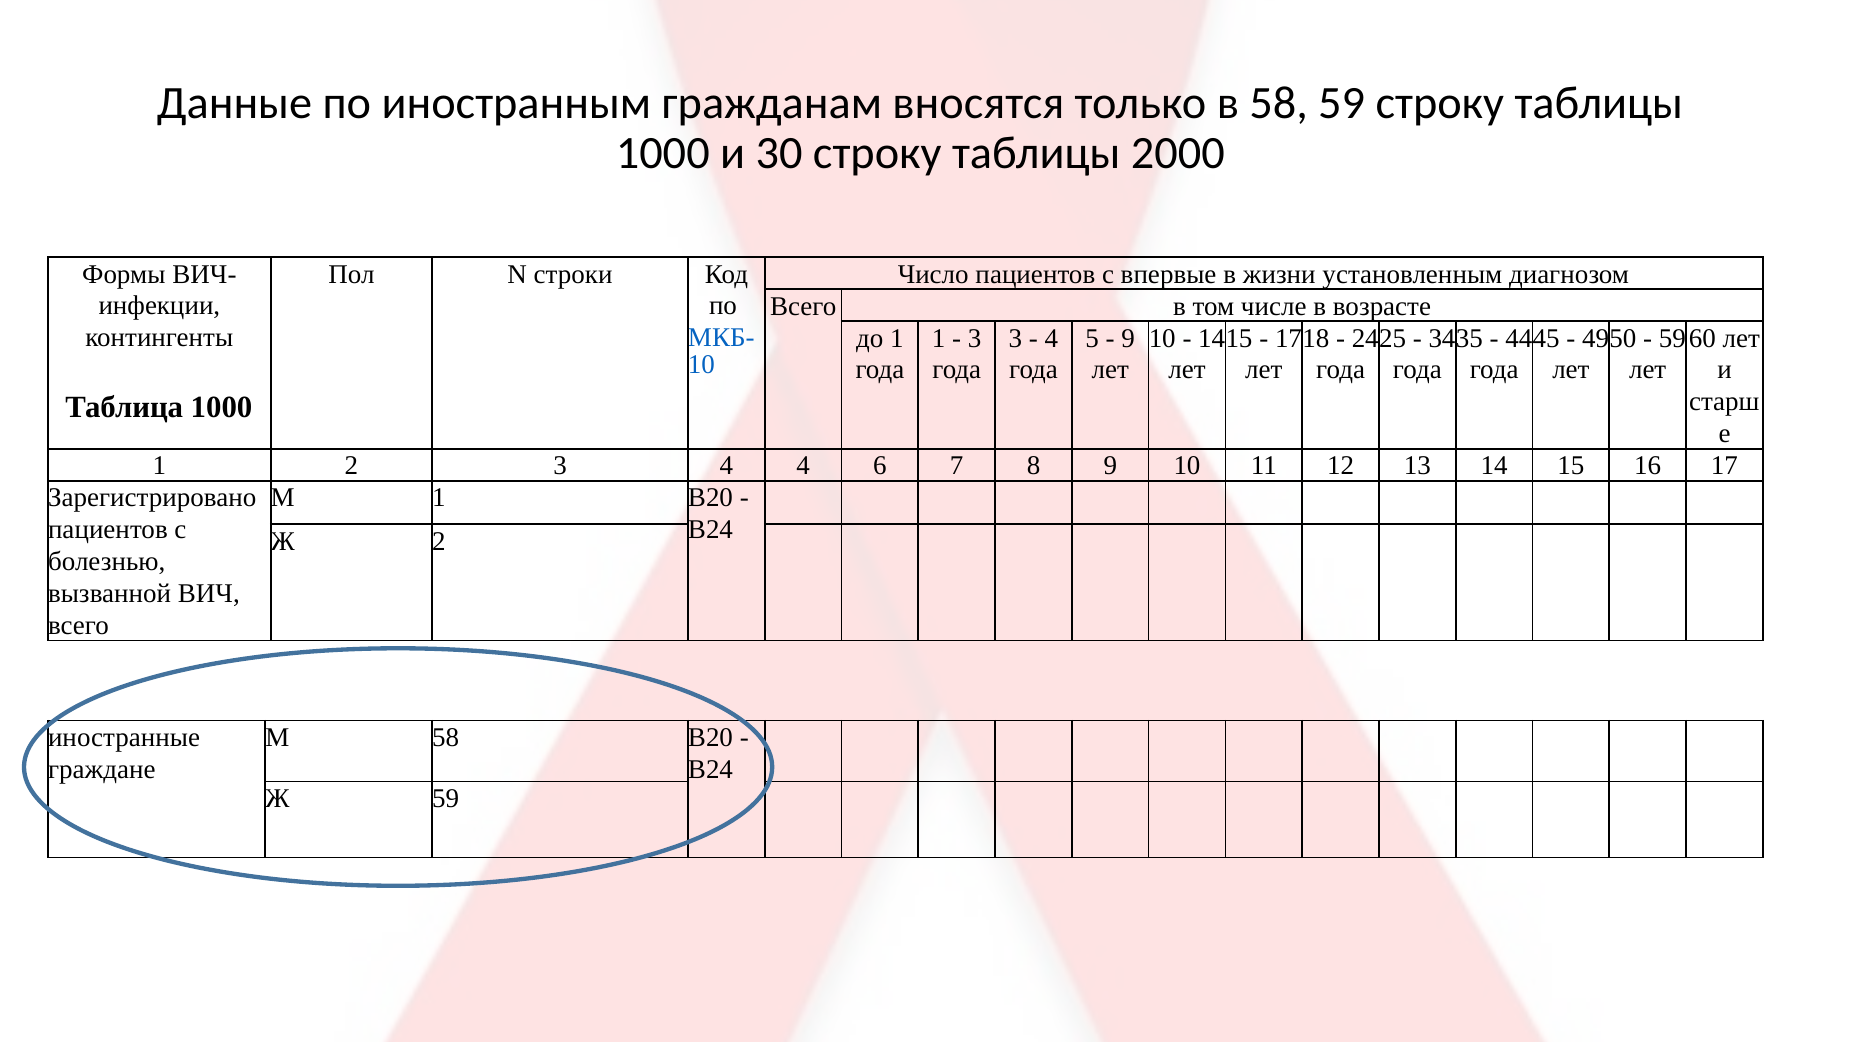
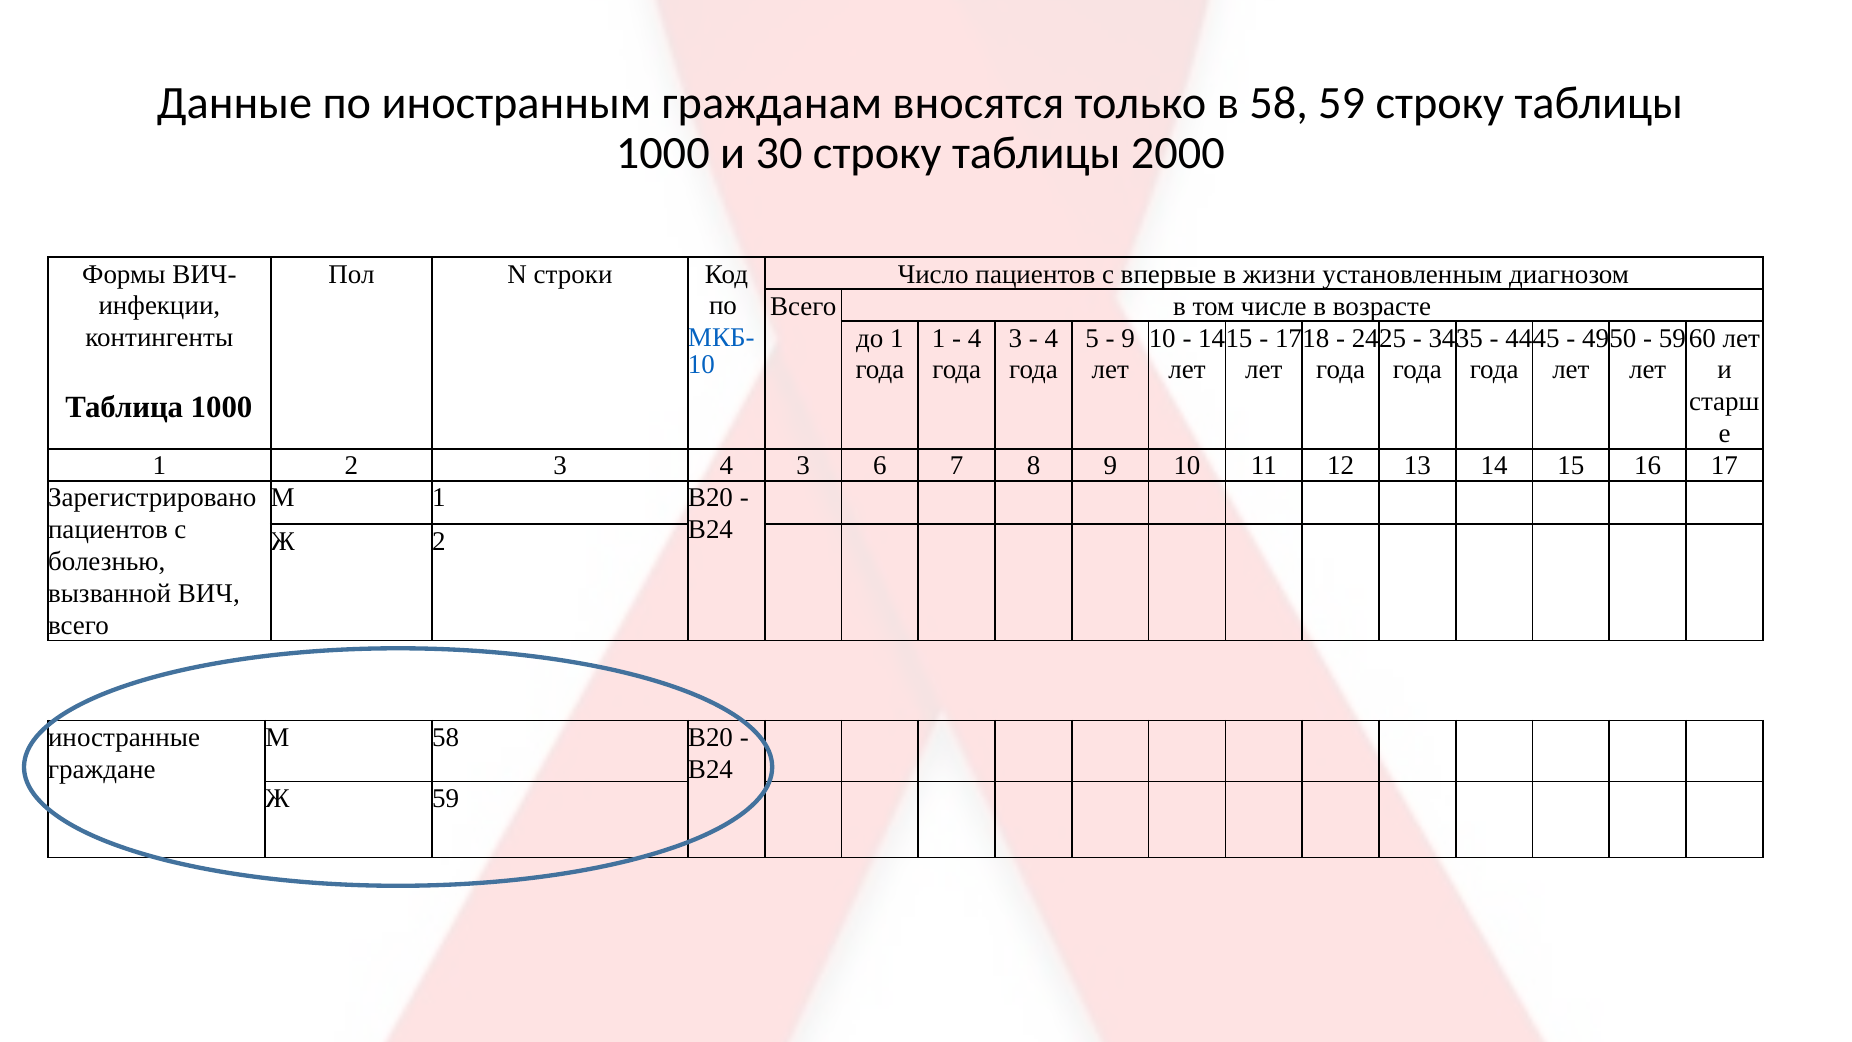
3 at (975, 338): 3 -> 4
4 4: 4 -> 3
